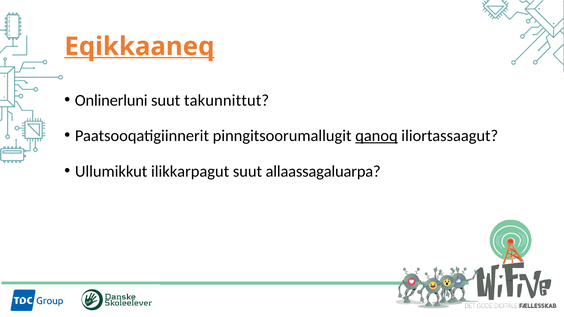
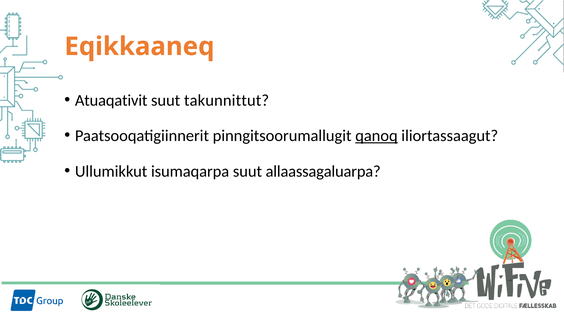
Eqikkaaneq underline: present -> none
Onlinerluni: Onlinerluni -> Atuaqativit
ilikkarpagut: ilikkarpagut -> isumaqarpa
